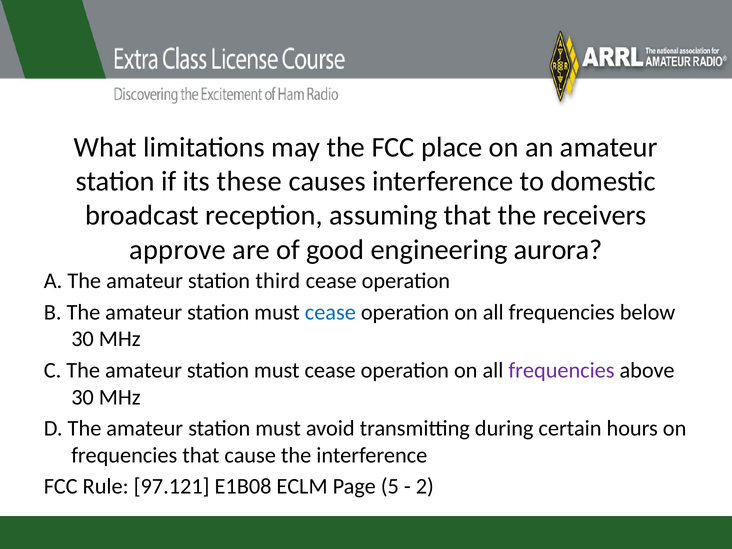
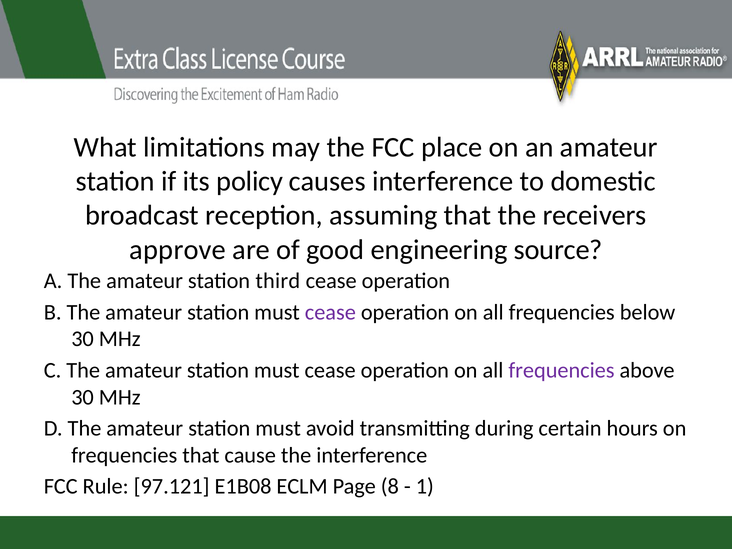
these: these -> policy
aurora: aurora -> source
cease at (330, 312) colour: blue -> purple
5: 5 -> 8
2: 2 -> 1
